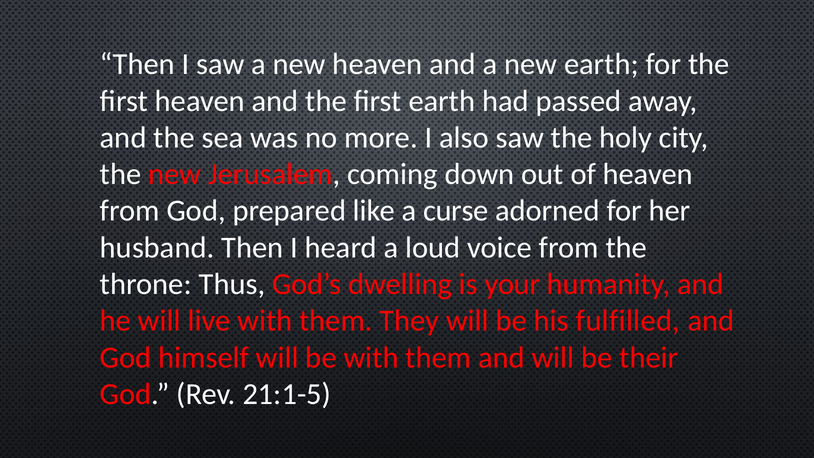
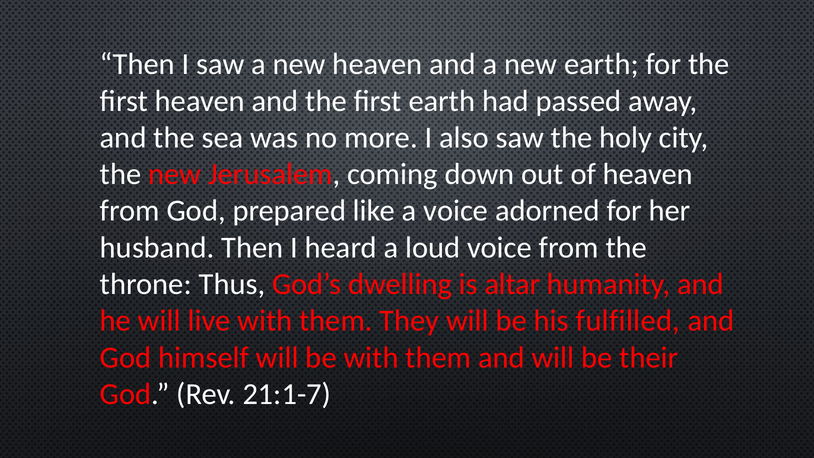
a curse: curse -> voice
your: your -> altar
21:1-5: 21:1-5 -> 21:1-7
